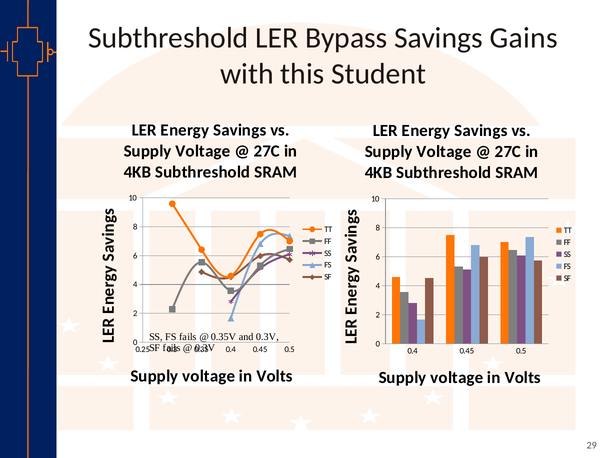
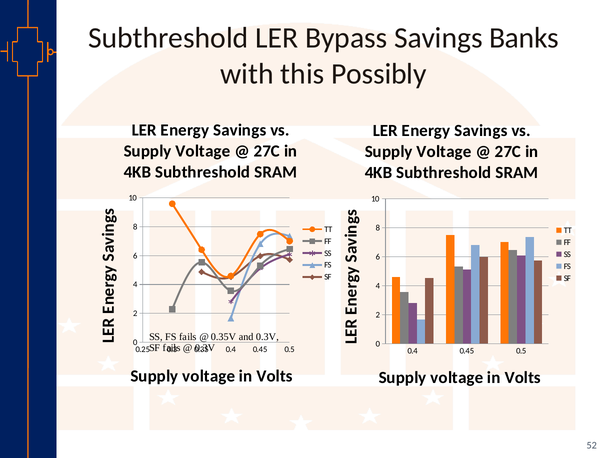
Gains: Gains -> Banks
Student: Student -> Possibly
29: 29 -> 52
